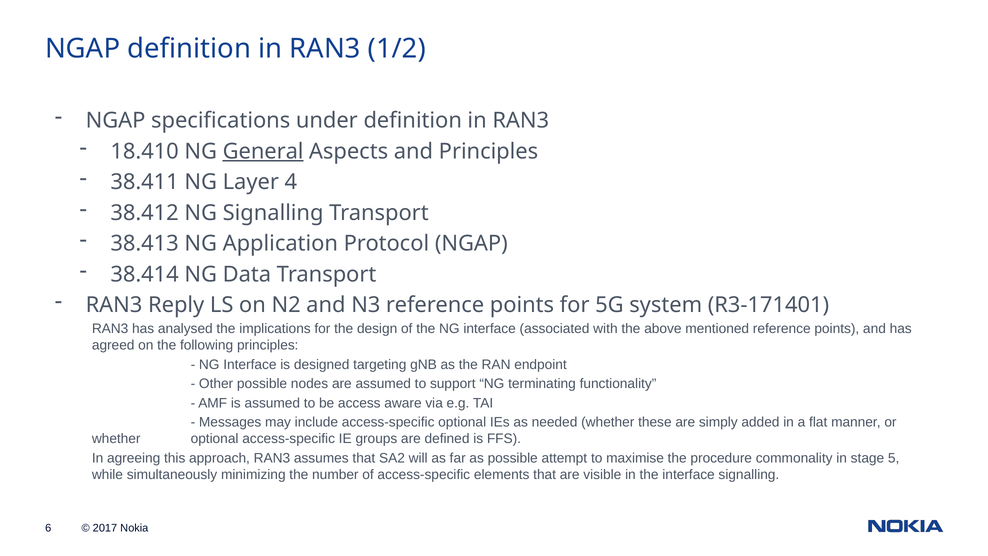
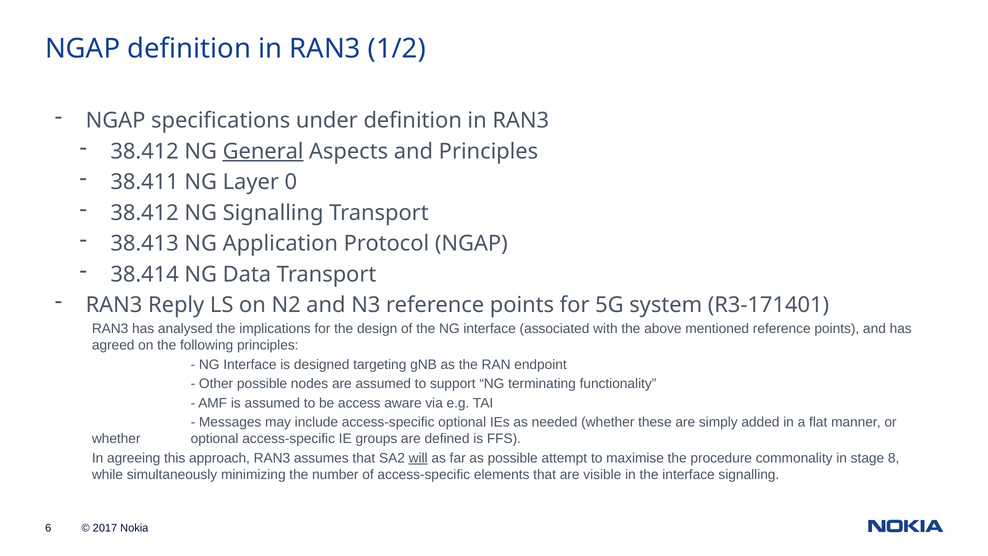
18.410 at (145, 151): 18.410 -> 38.412
4: 4 -> 0
will underline: none -> present
5: 5 -> 8
